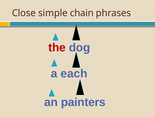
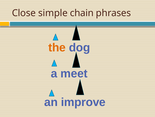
the colour: red -> orange
each: each -> meet
painters: painters -> improve
